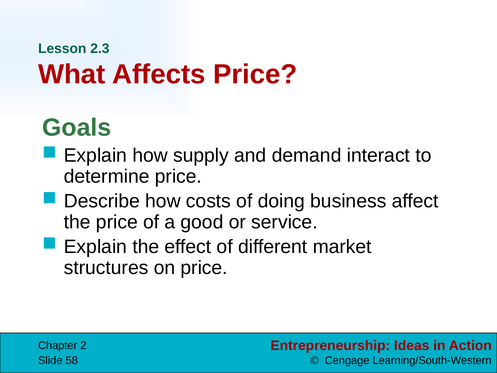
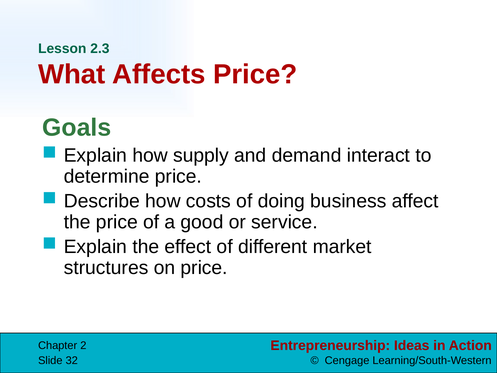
58: 58 -> 32
